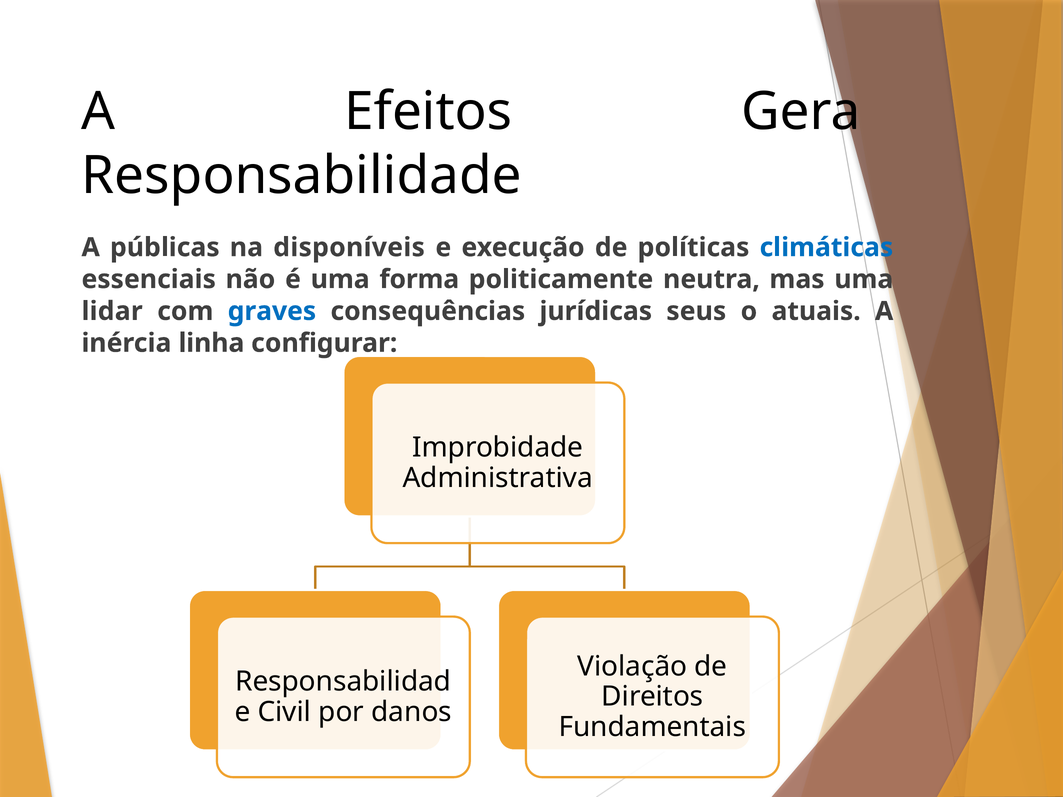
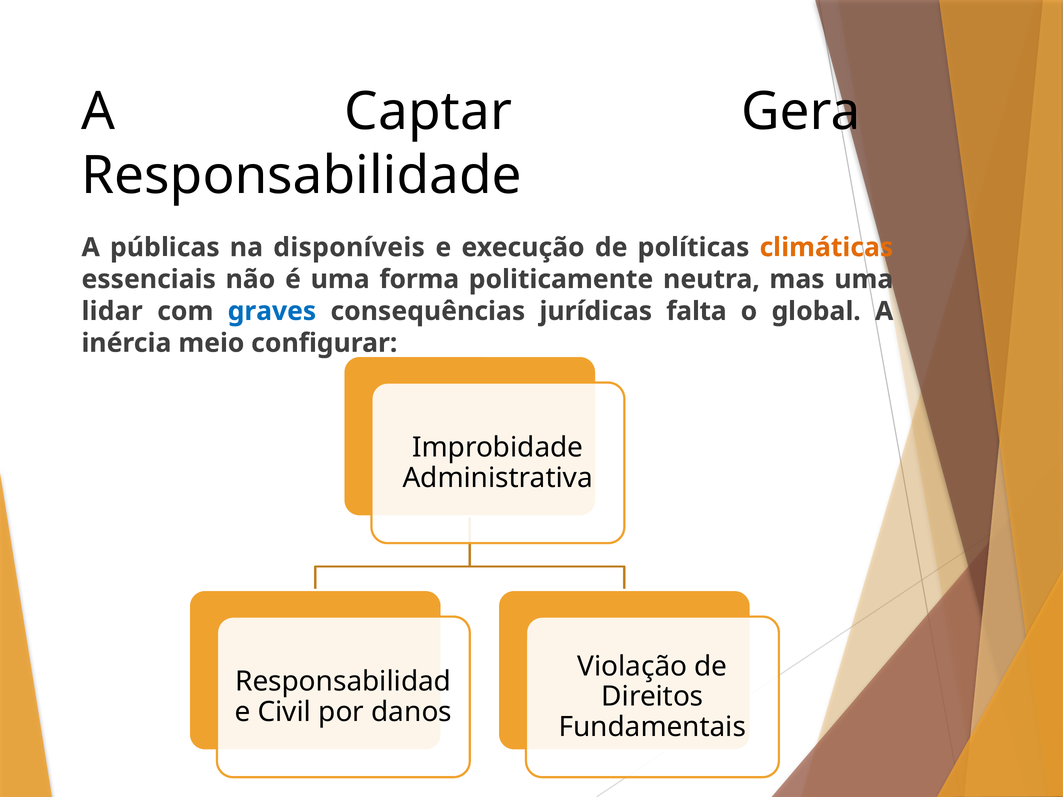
Efeitos: Efeitos -> Captar
climáticas colour: blue -> orange
seus: seus -> falta
atuais: atuais -> global
linha: linha -> meio
